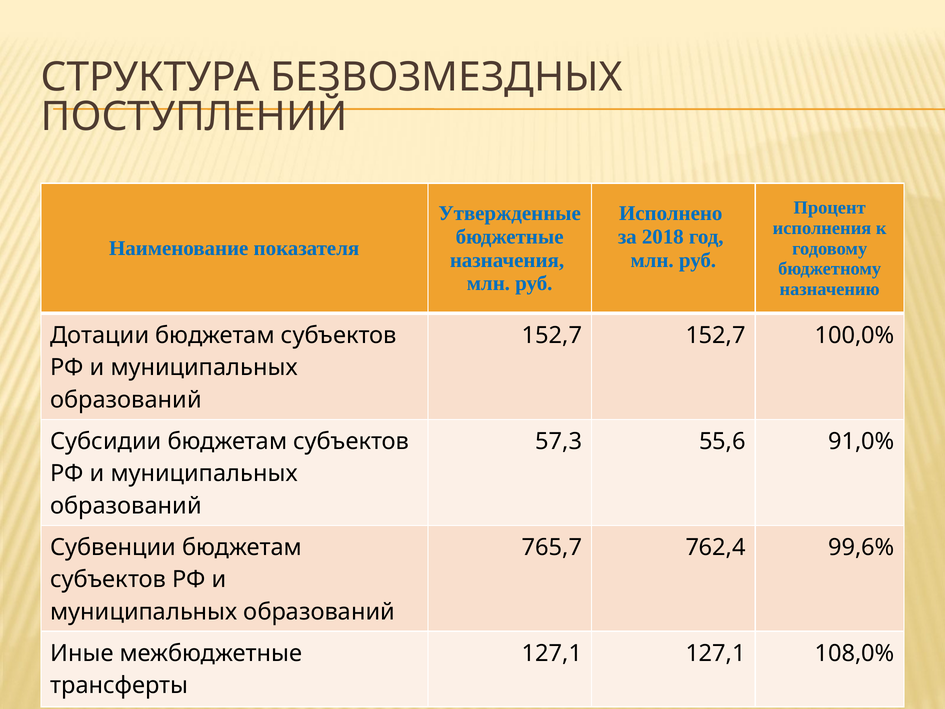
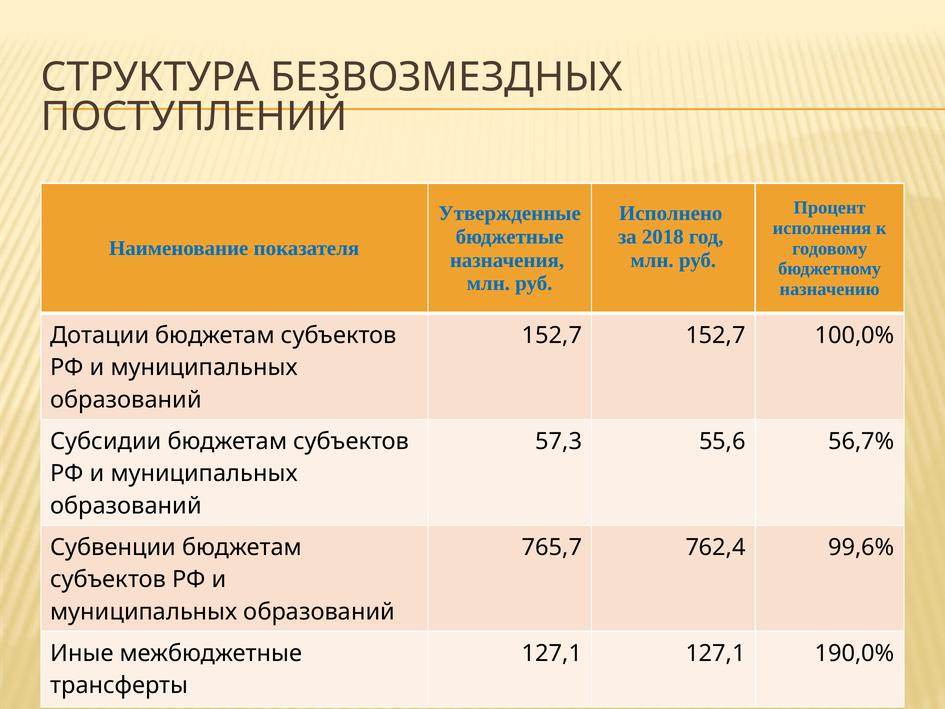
91,0%: 91,0% -> 56,7%
108,0%: 108,0% -> 190,0%
